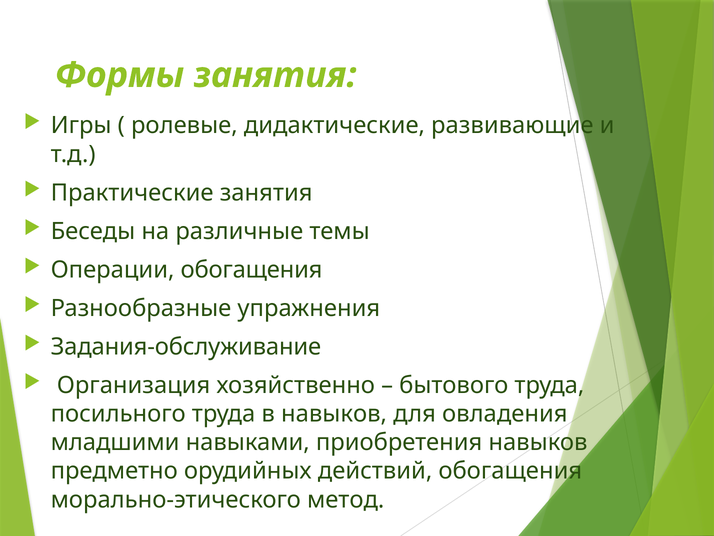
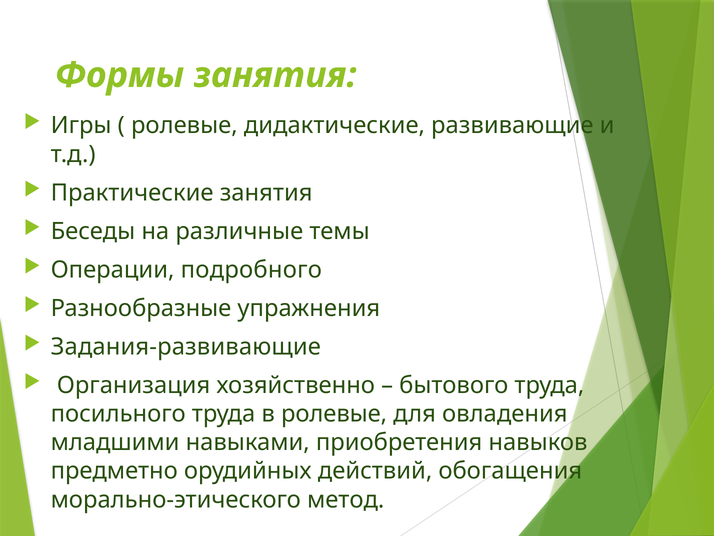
Операции обогащения: обогащения -> подробного
Задания-обслуживание: Задания-обслуживание -> Задания-развивающие
в навыков: навыков -> ролевые
